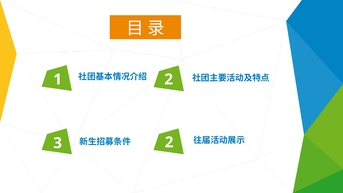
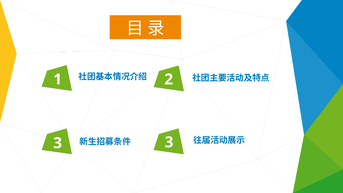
2 at (169, 142): 2 -> 3
